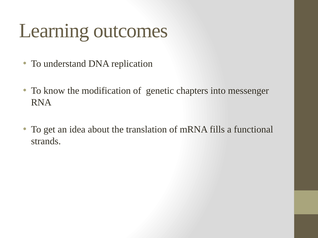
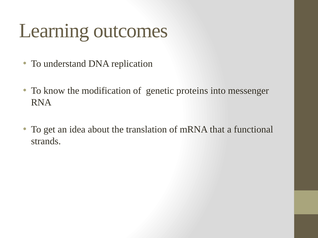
chapters: chapters -> proteins
fills: fills -> that
